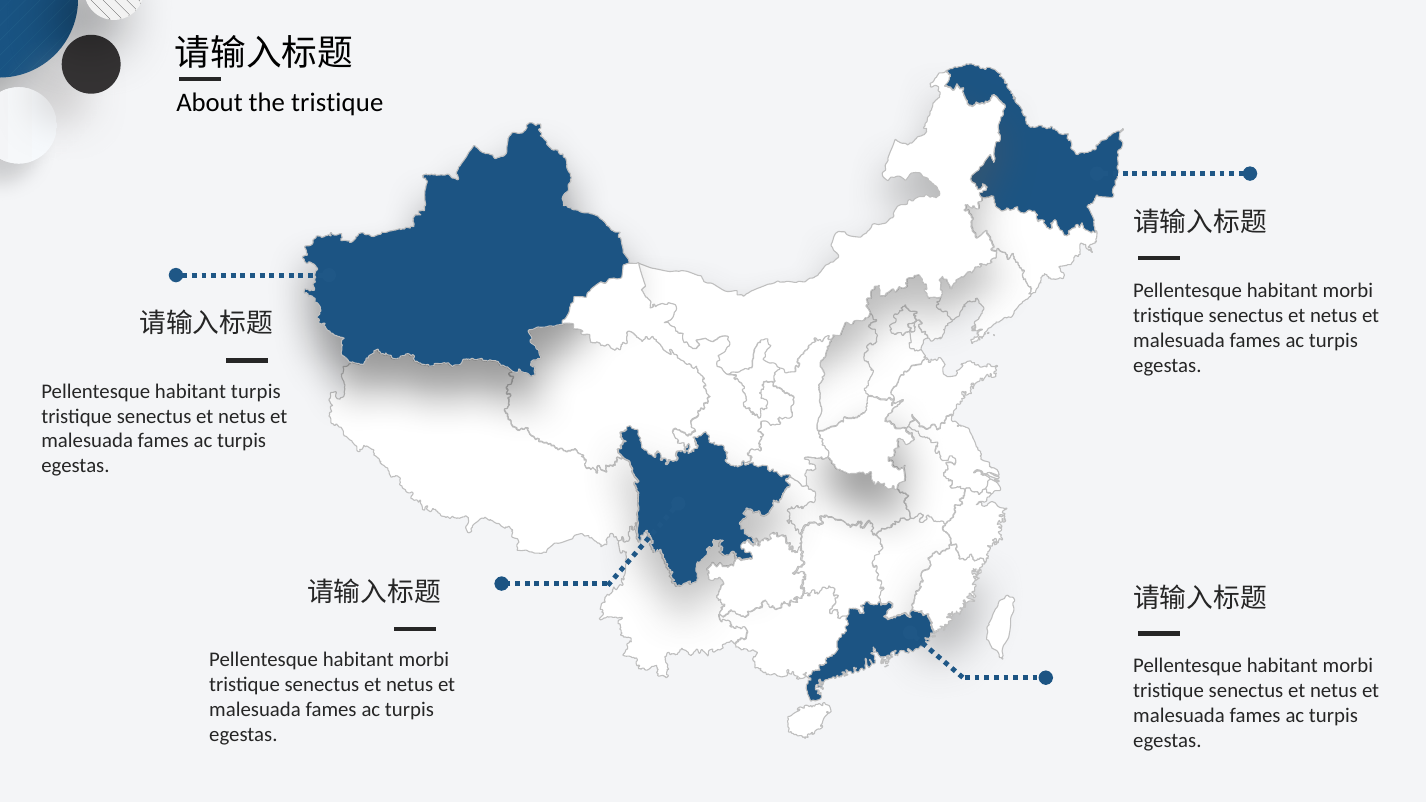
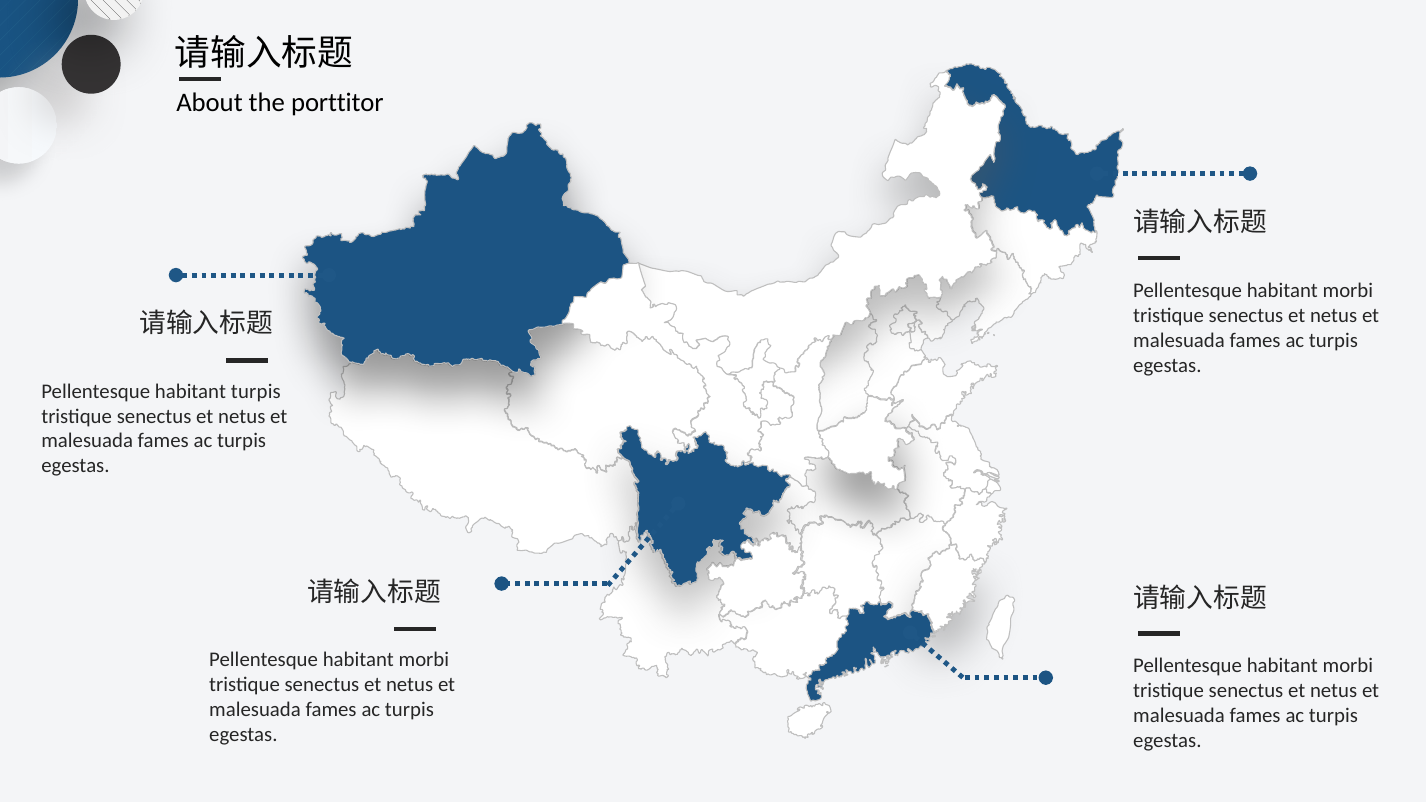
the tristique: tristique -> porttitor
